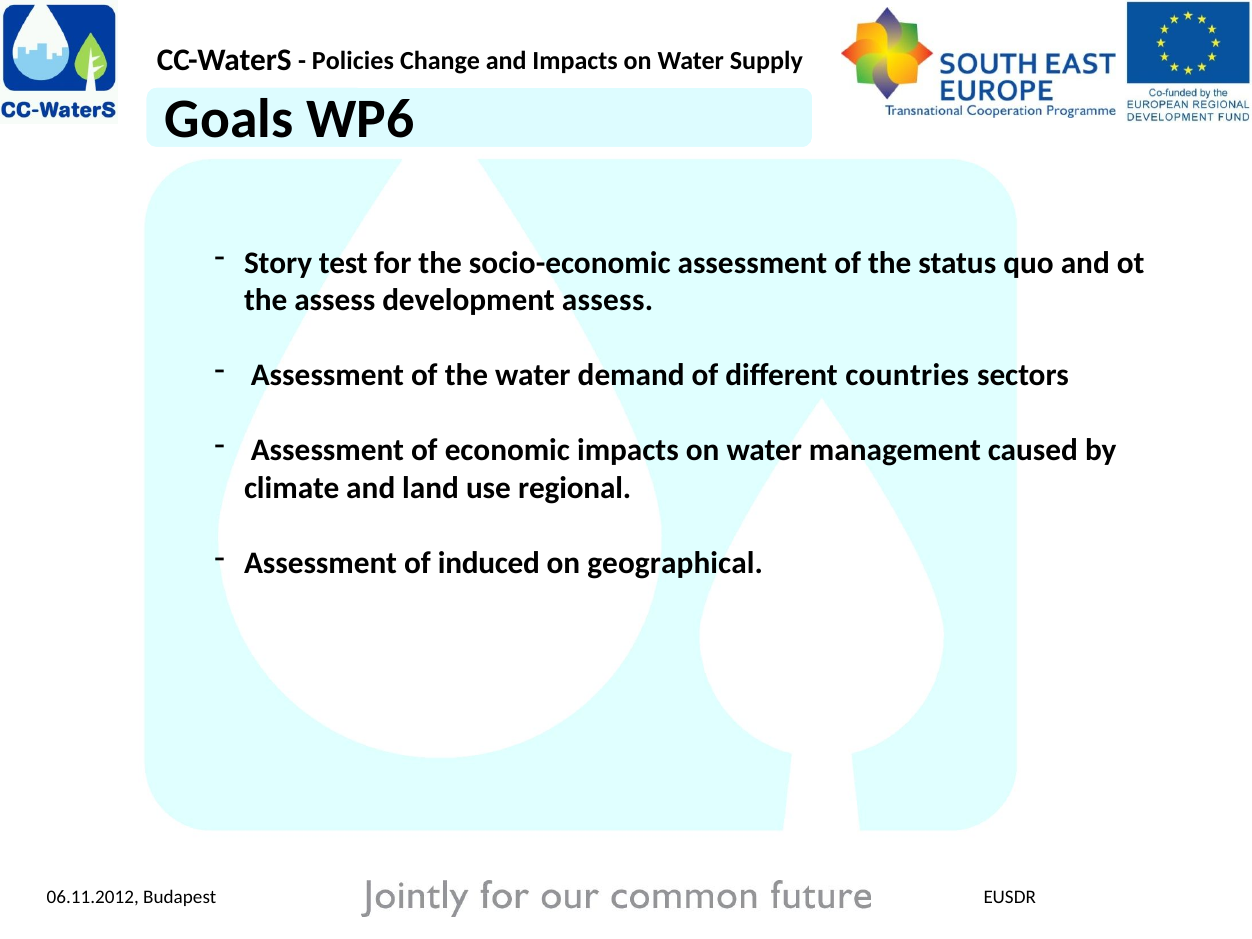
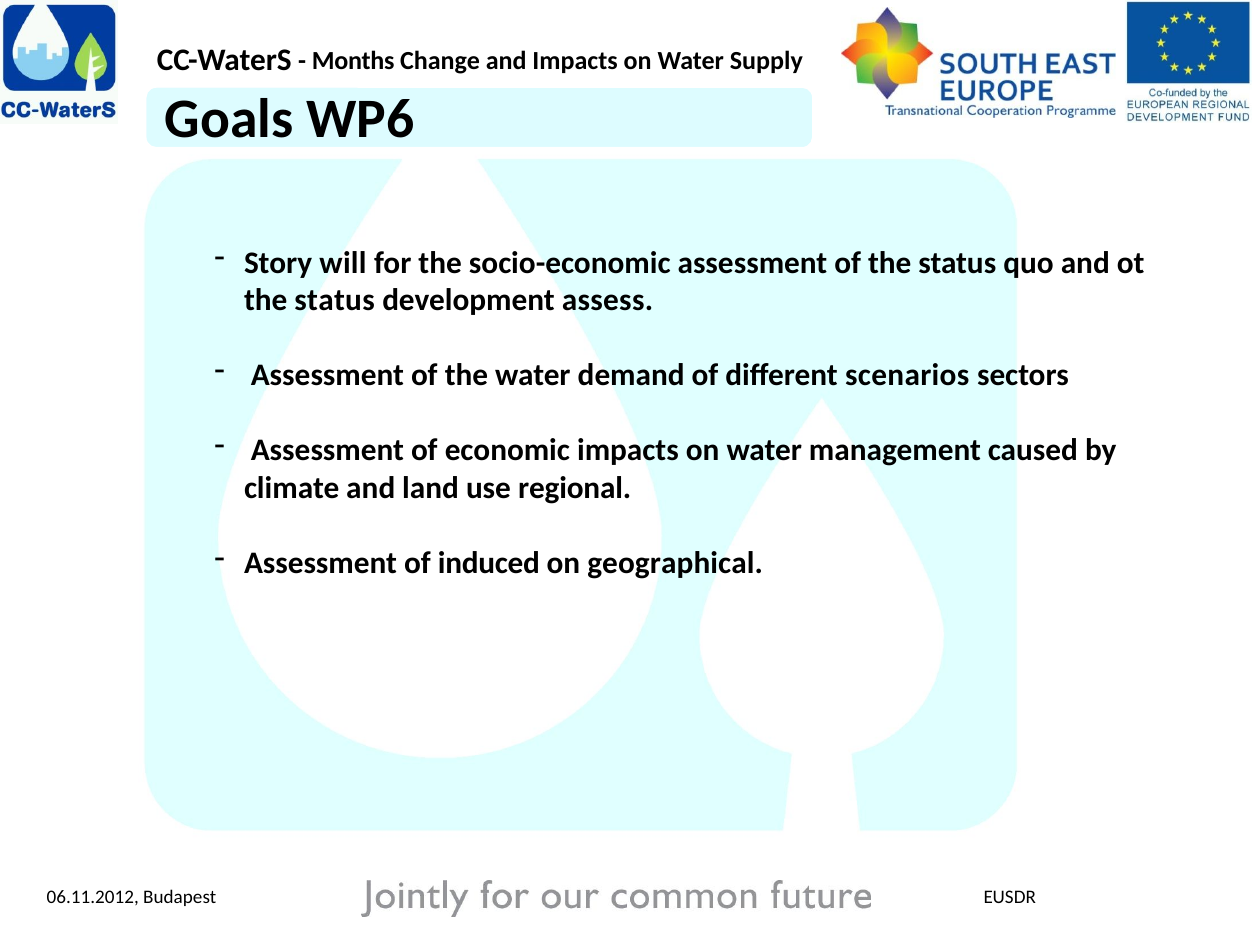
Policies: Policies -> Months
test: test -> will
assess at (335, 300): assess -> status
countries: countries -> scenarios
